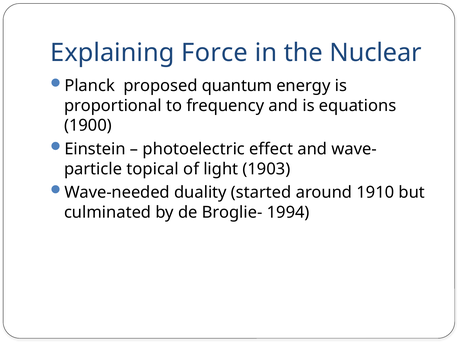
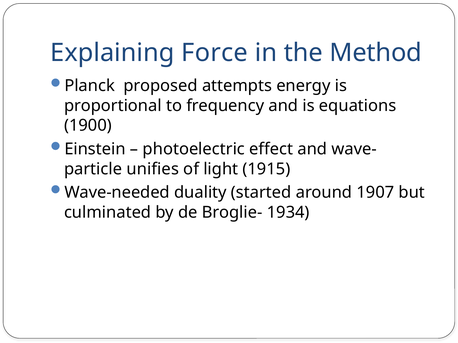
Nuclear: Nuclear -> Method
quantum: quantum -> attempts
topical: topical -> unifies
1903: 1903 -> 1915
1910: 1910 -> 1907
1994: 1994 -> 1934
